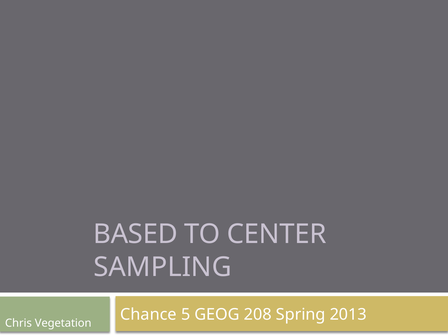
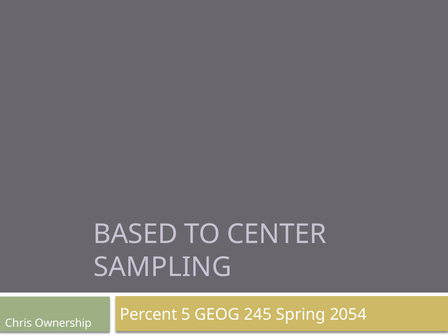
Chance: Chance -> Percent
208: 208 -> 245
2013: 2013 -> 2054
Vegetation: Vegetation -> Ownership
